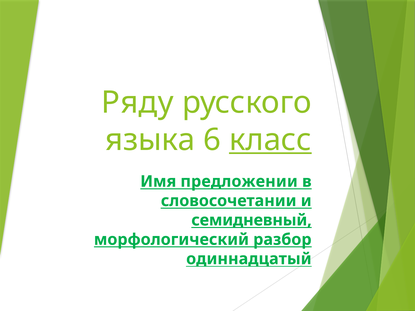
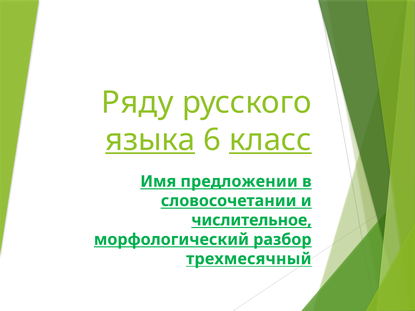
языка underline: none -> present
семидневный: семидневный -> числительное
одиннадцатый: одиннадцатый -> трехмесячный
